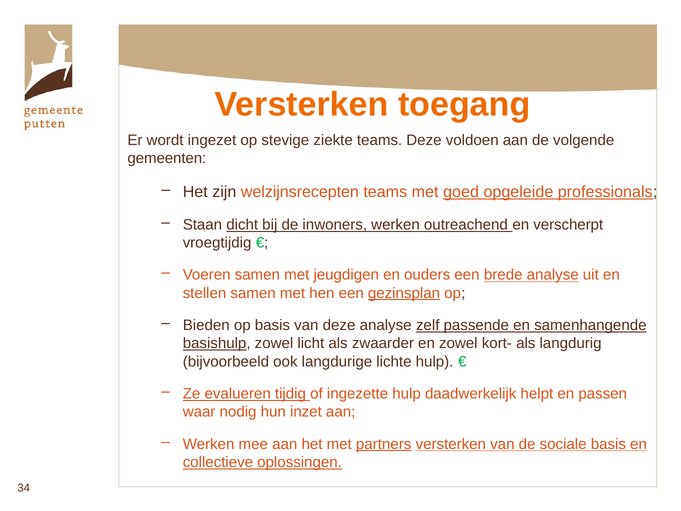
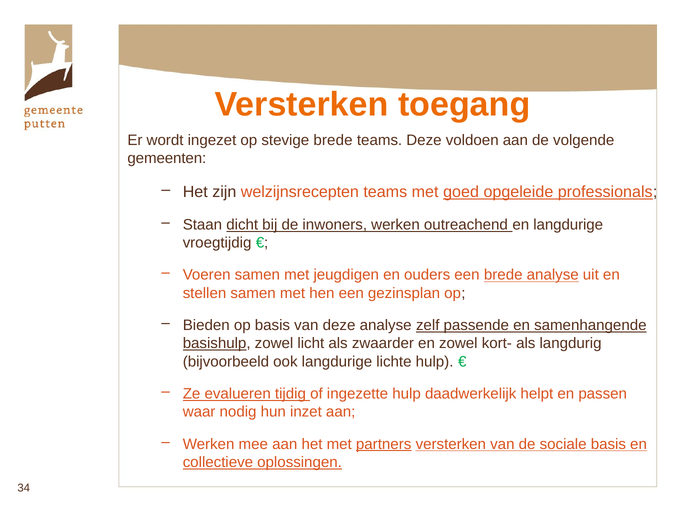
stevige ziekte: ziekte -> brede
en verscherpt: verscherpt -> langdurige
gezinsplan underline: present -> none
